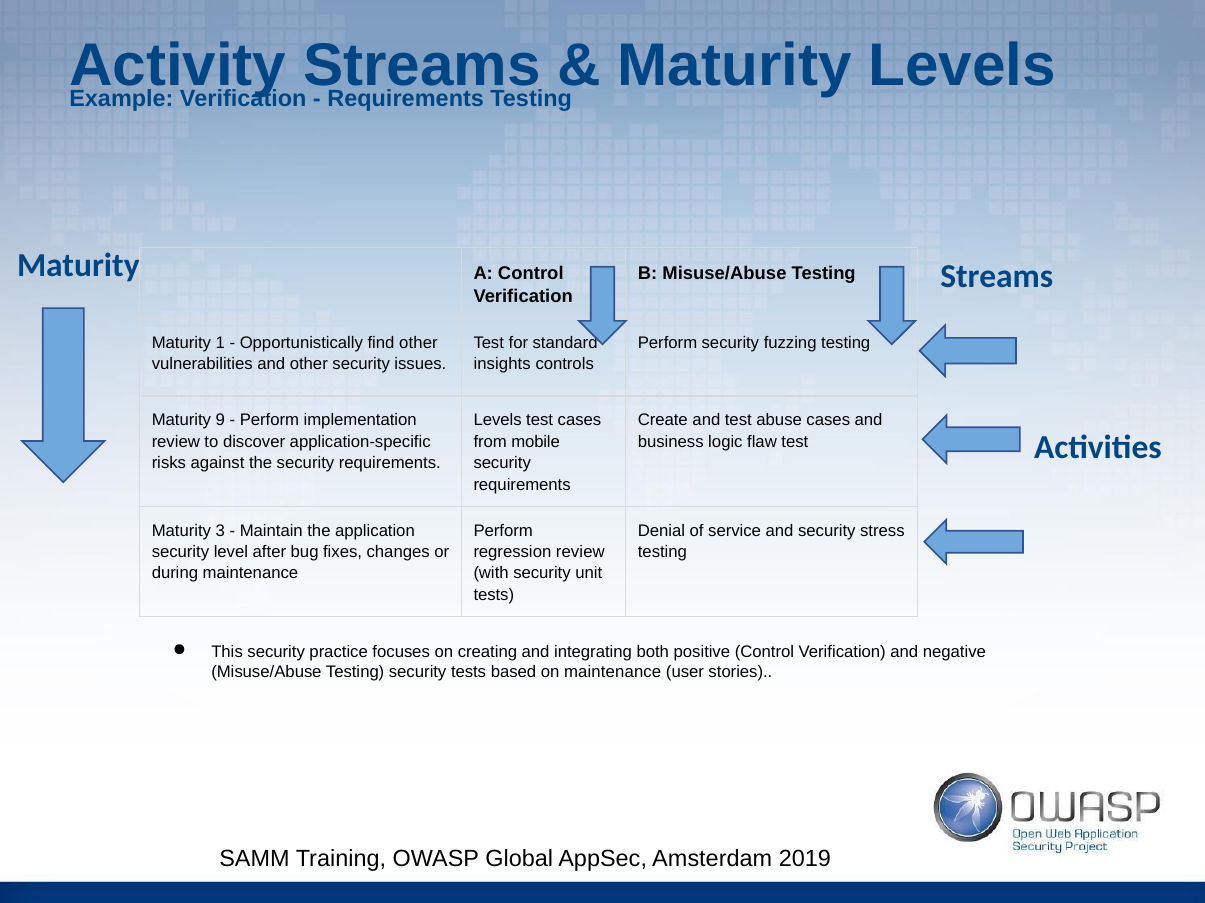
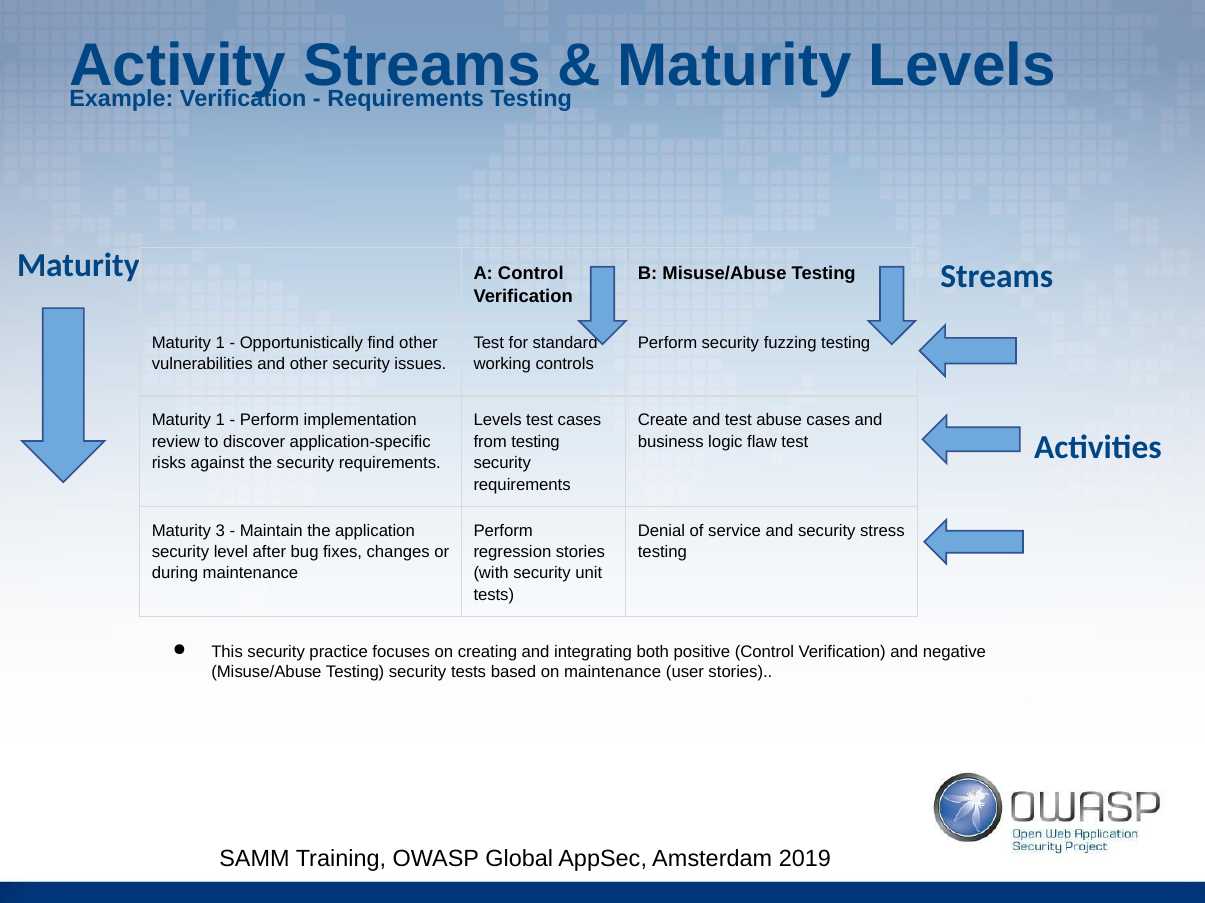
insights: insights -> working
9 at (220, 421): 9 -> 1
from mobile: mobile -> testing
regression review: review -> stories
